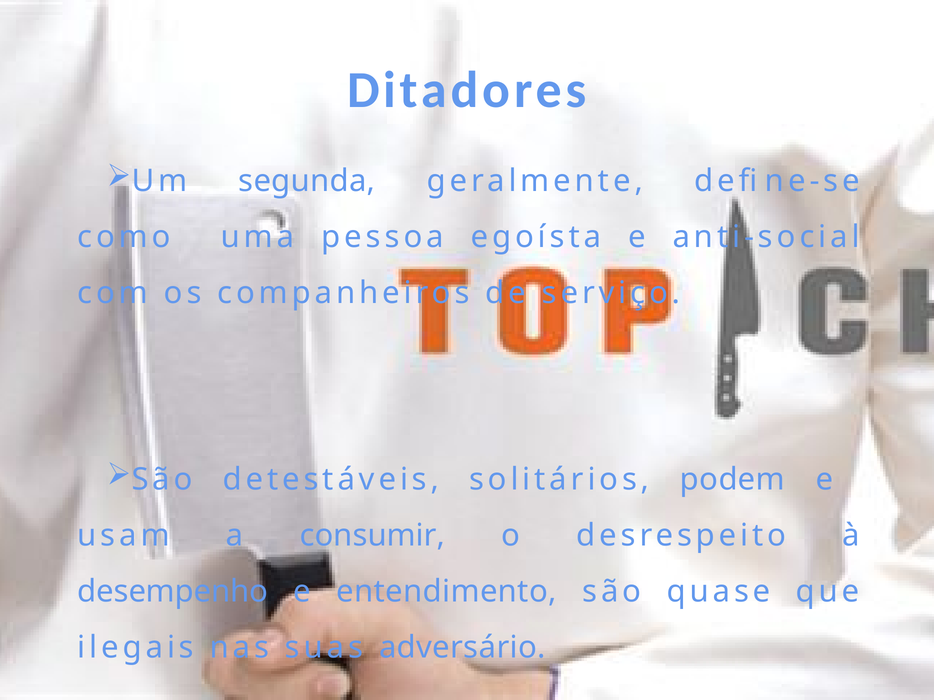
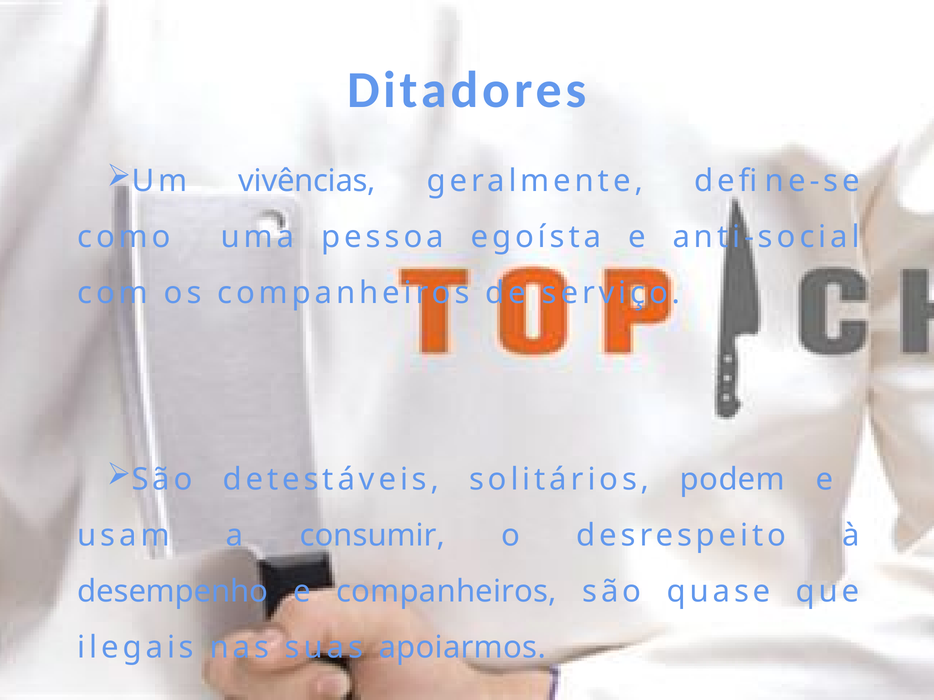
segunda: segunda -> vivências
e entendimento: entendimento -> companheiros
adversário: adversário -> apoiarmos
